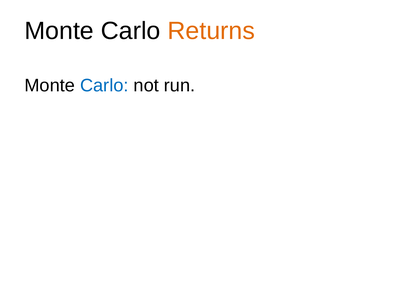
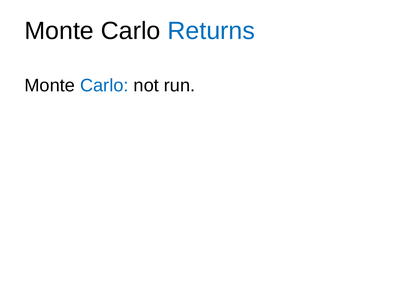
Returns colour: orange -> blue
